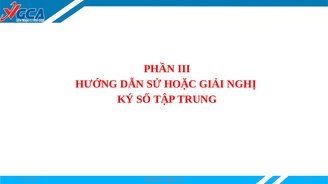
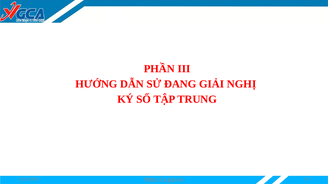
HOẶC: HOẶC -> ĐANG
